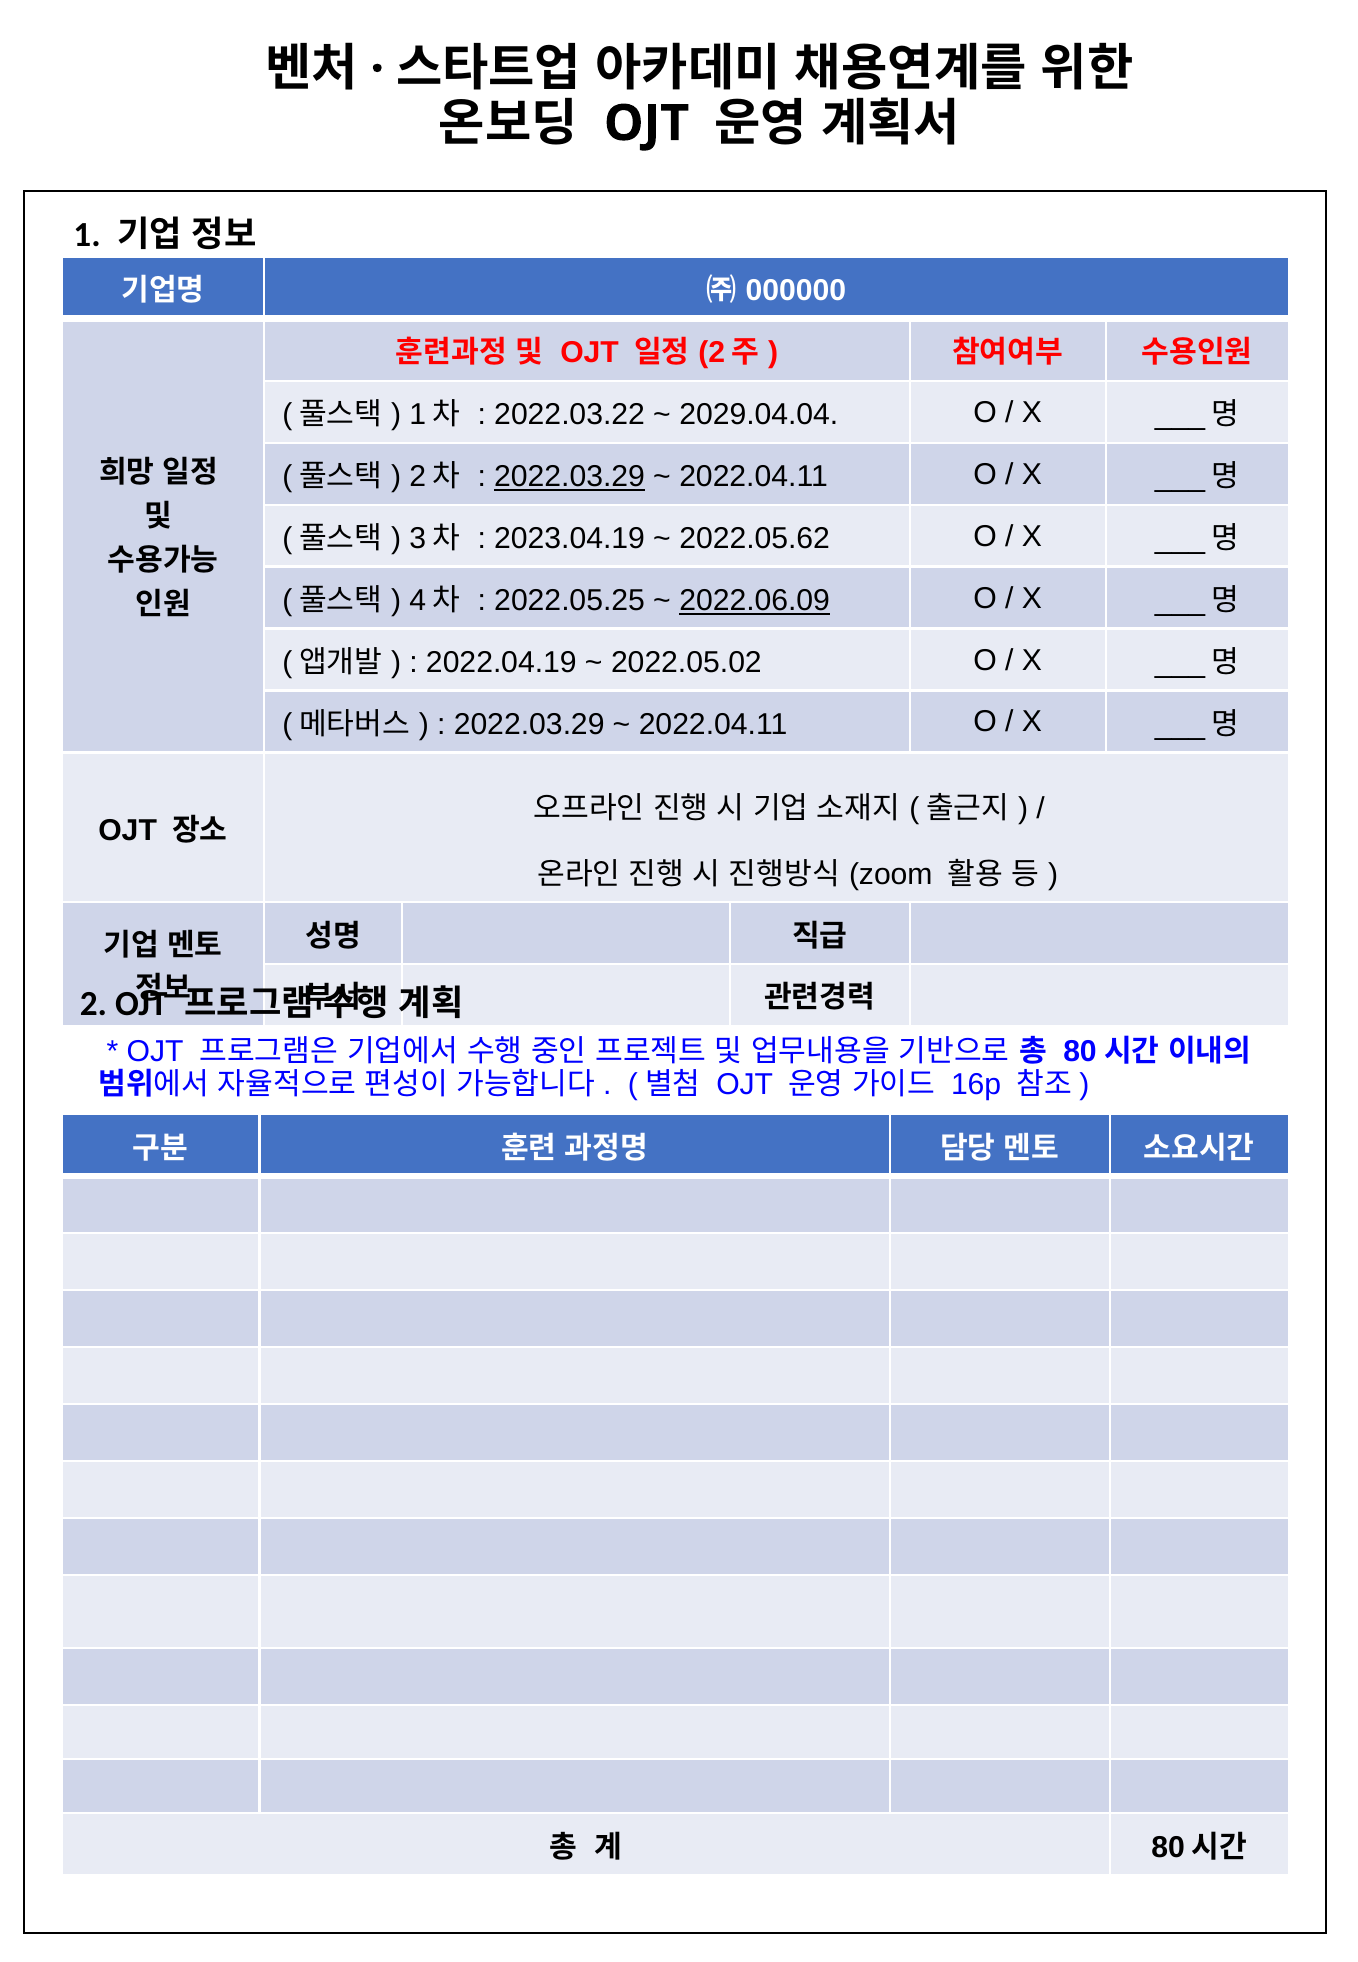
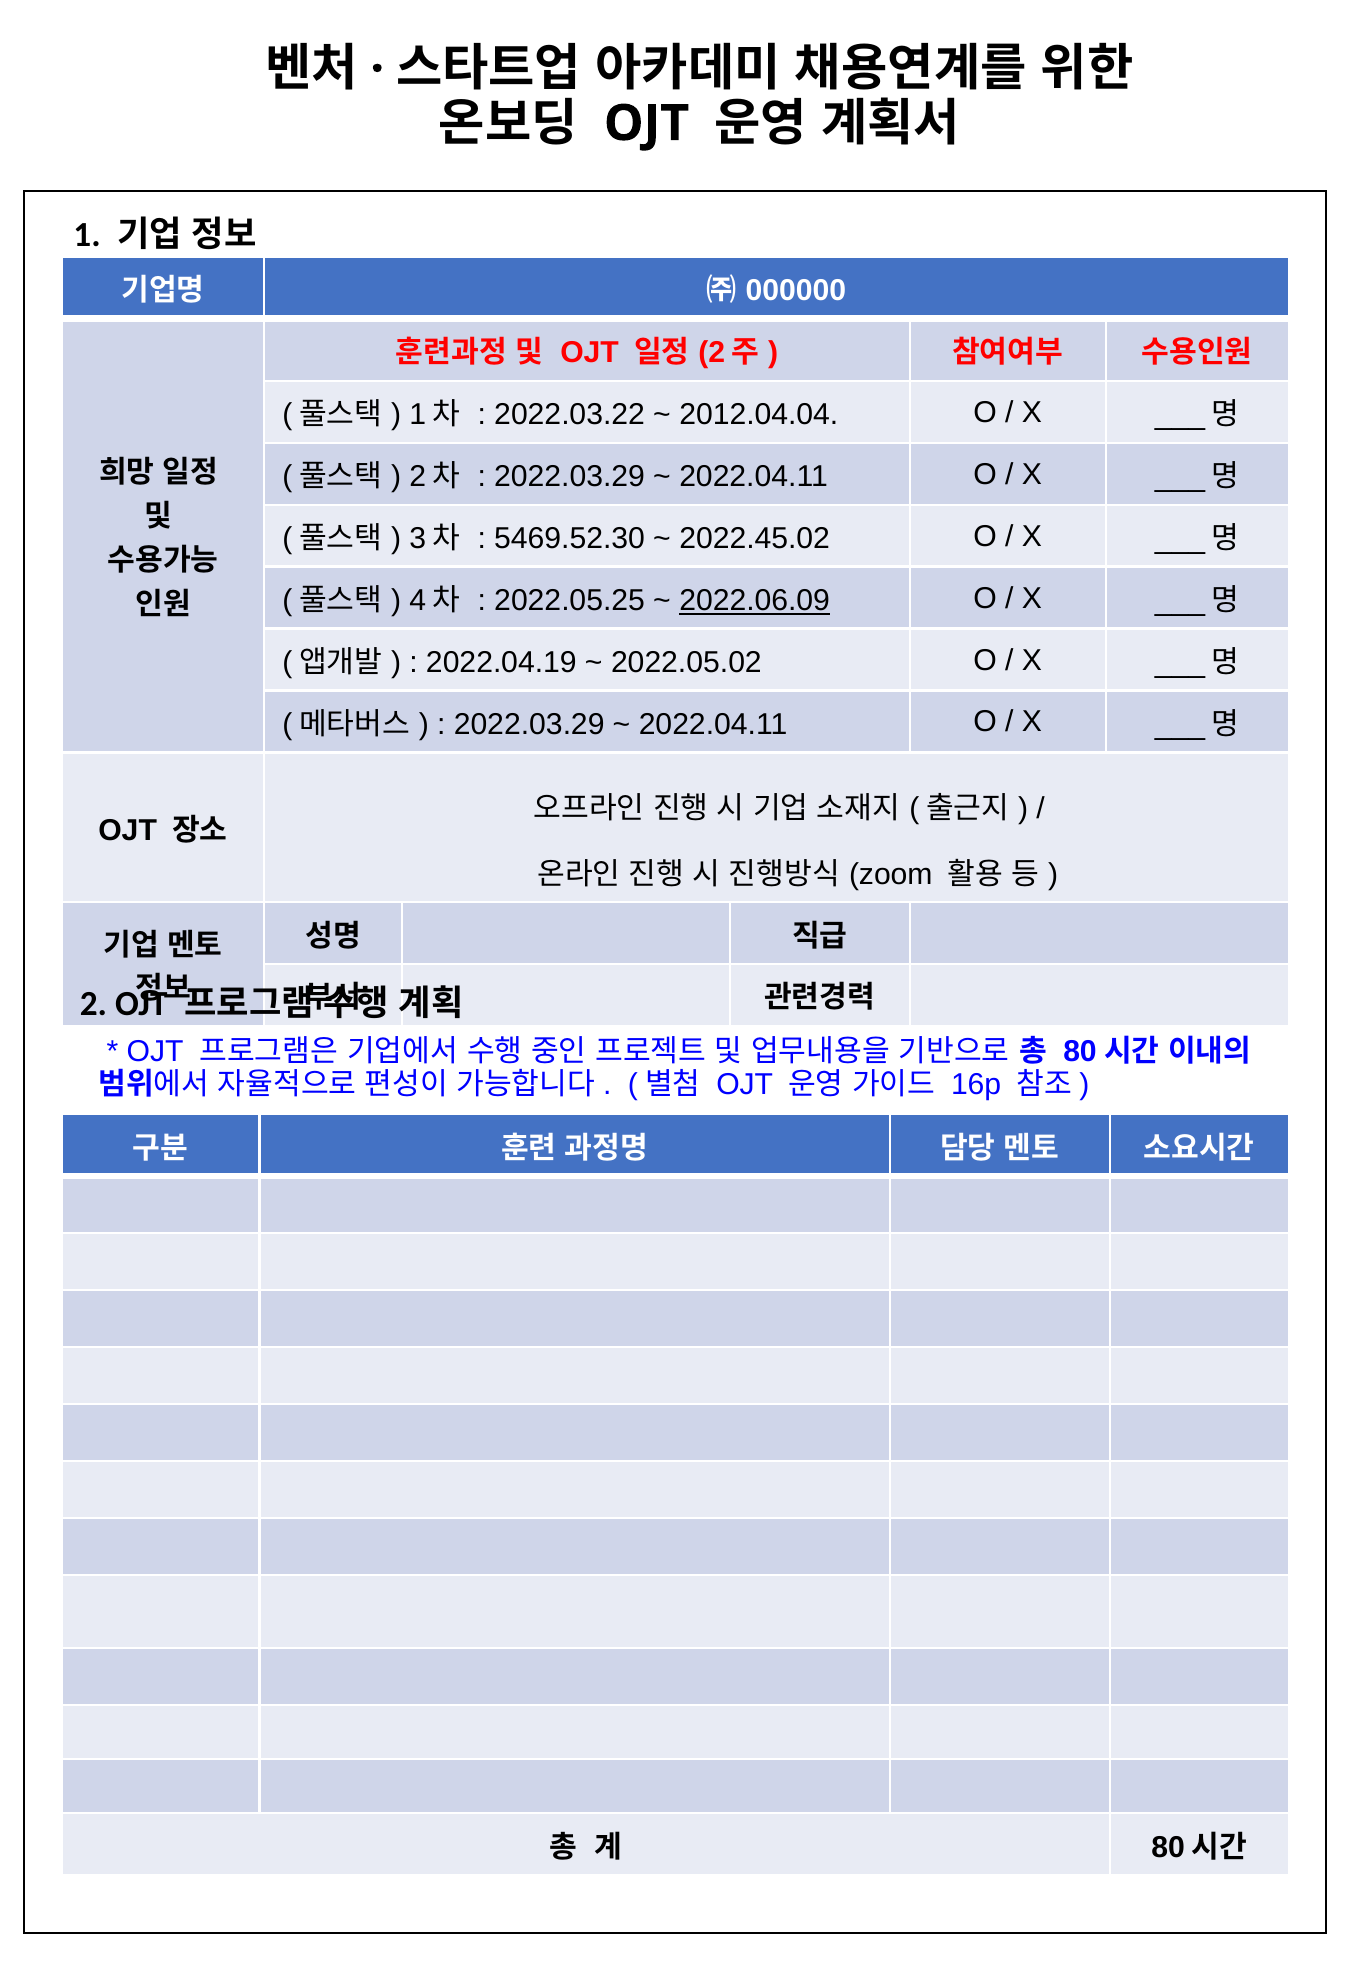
2029.04.04: 2029.04.04 -> 2012.04.04
2022.03.29 at (570, 477) underline: present -> none
2023.04.19: 2023.04.19 -> 5469.52.30
2022.05.62: 2022.05.62 -> 2022.45.02
